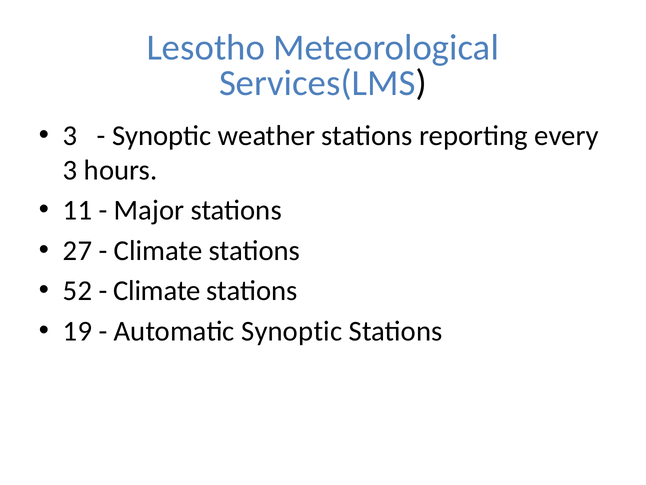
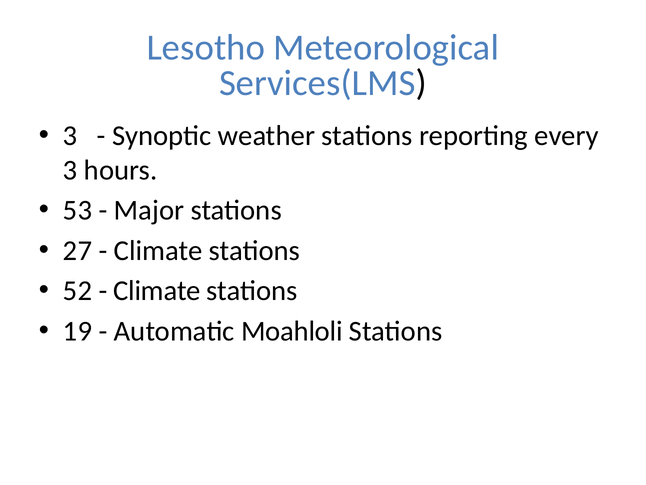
11: 11 -> 53
Automatic Synoptic: Synoptic -> Moahloli
